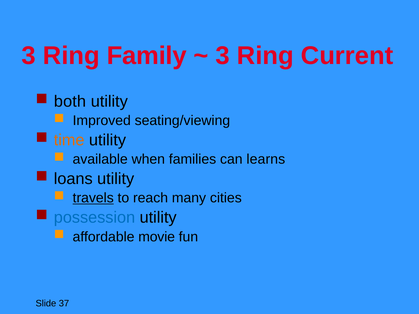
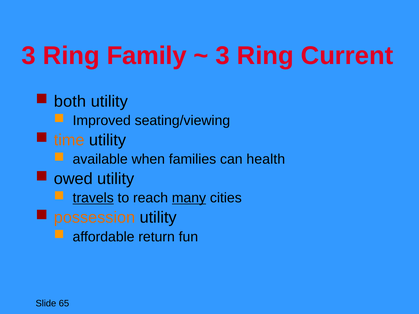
learns: learns -> health
loans: loans -> owed
many underline: none -> present
possession colour: blue -> orange
movie: movie -> return
37: 37 -> 65
